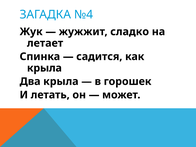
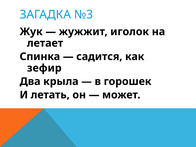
№4: №4 -> №3
сладко: сладко -> иголок
крыла at (44, 68): крыла -> зефир
